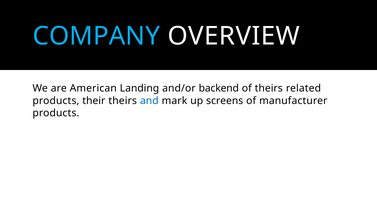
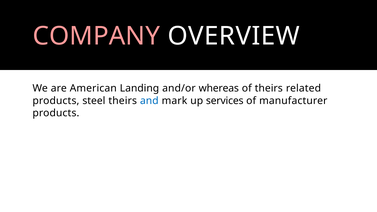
COMPANY colour: light blue -> pink
backend: backend -> whereas
their: their -> steel
screens: screens -> services
